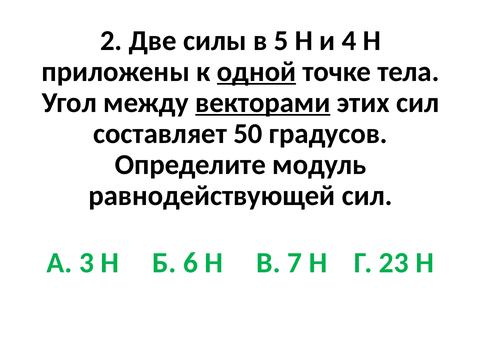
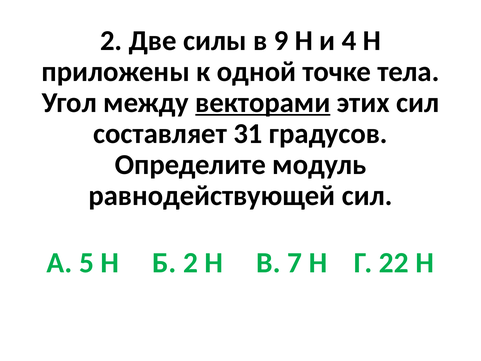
5: 5 -> 9
одной underline: present -> none
50: 50 -> 31
3: 3 -> 5
Б 6: 6 -> 2
23: 23 -> 22
